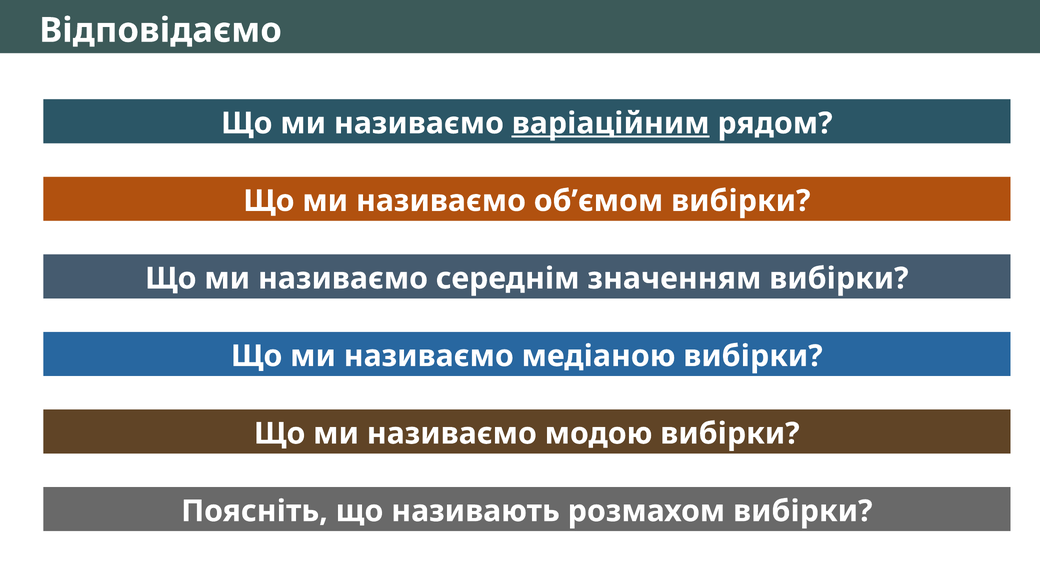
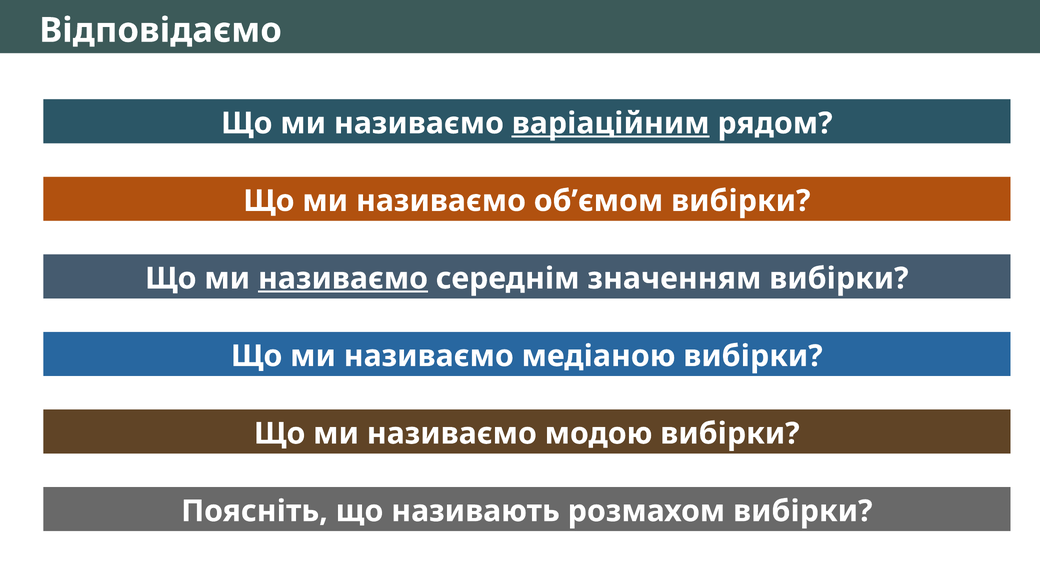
називаємо at (343, 278) underline: none -> present
